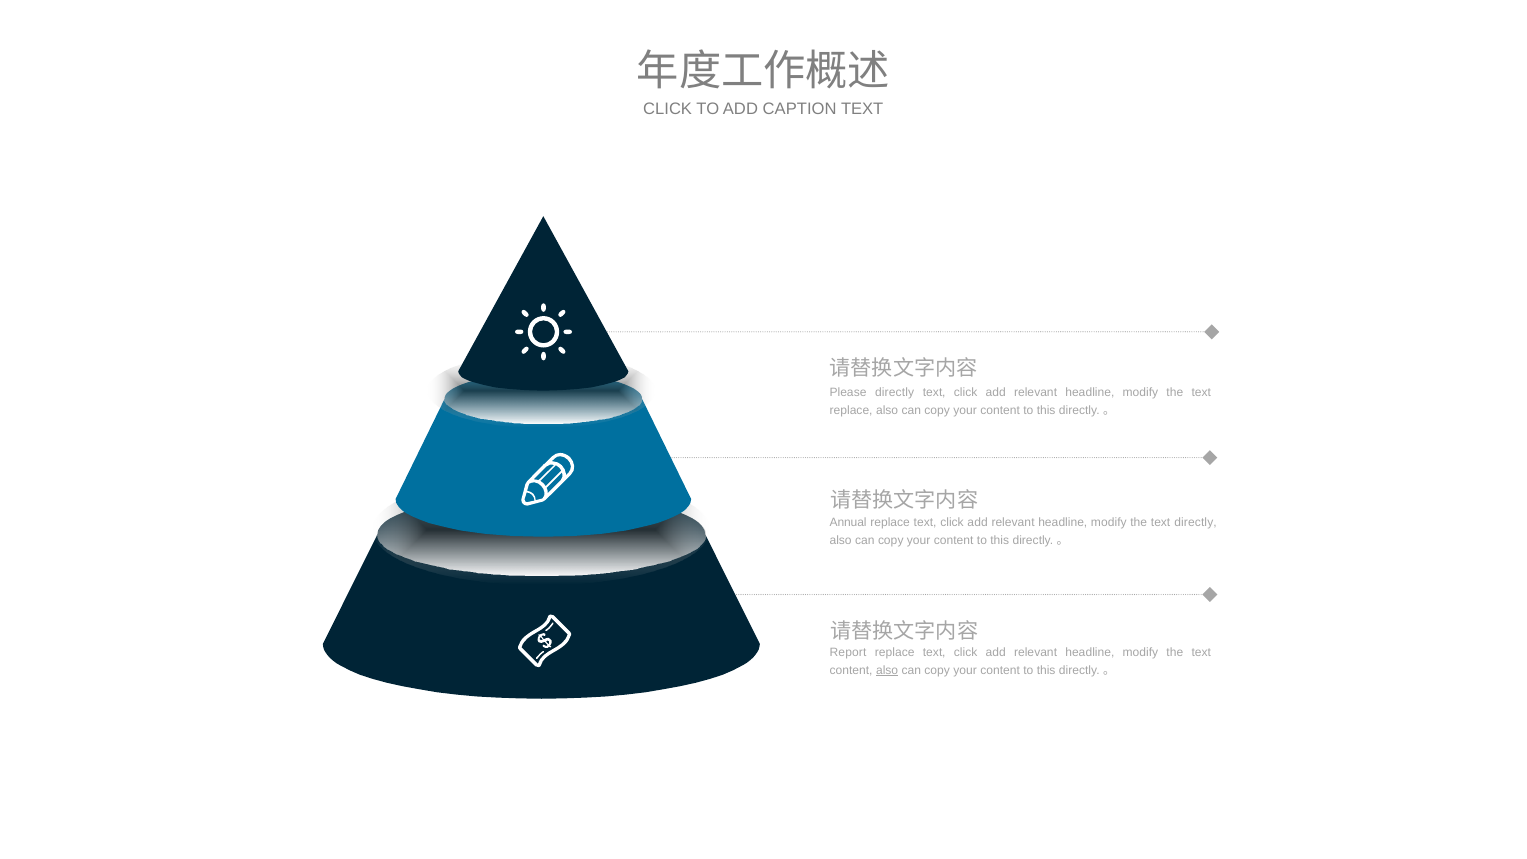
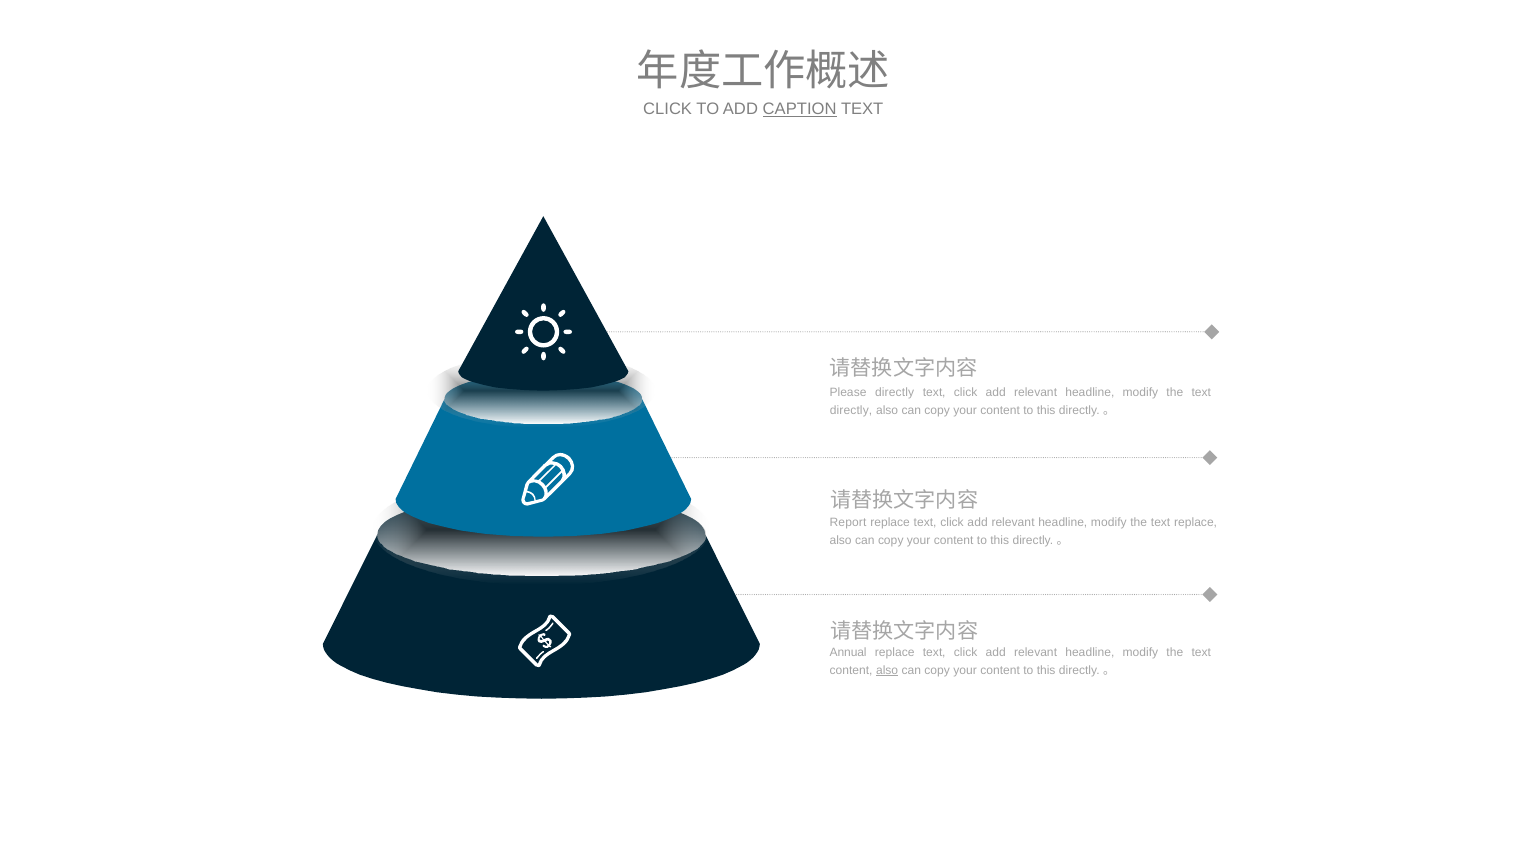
CAPTION underline: none -> present
replace at (851, 410): replace -> directly
Annual: Annual -> Report
text directly: directly -> replace
Report: Report -> Annual
